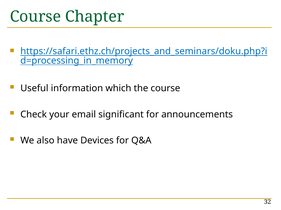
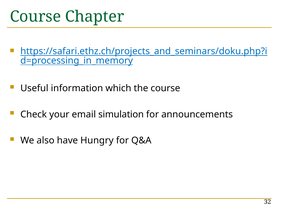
significant: significant -> simulation
Devices: Devices -> Hungry
